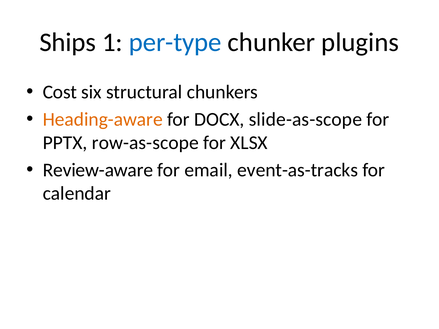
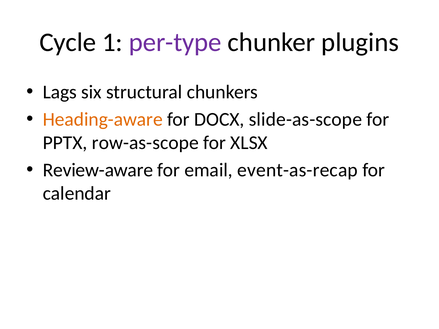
Ships: Ships -> Cycle
per-type colour: blue -> purple
Cost: Cost -> Lags
event-as-tracks: event-as-tracks -> event-as-recap
